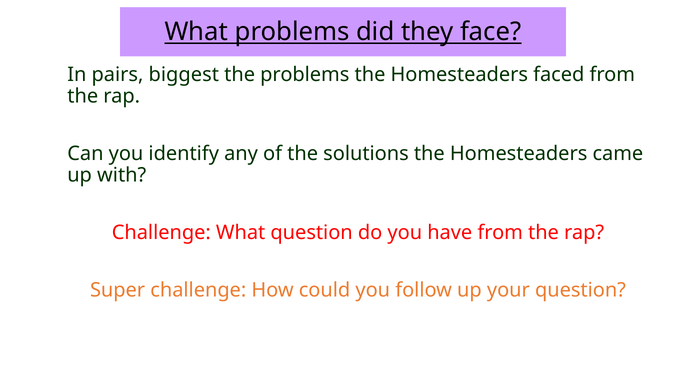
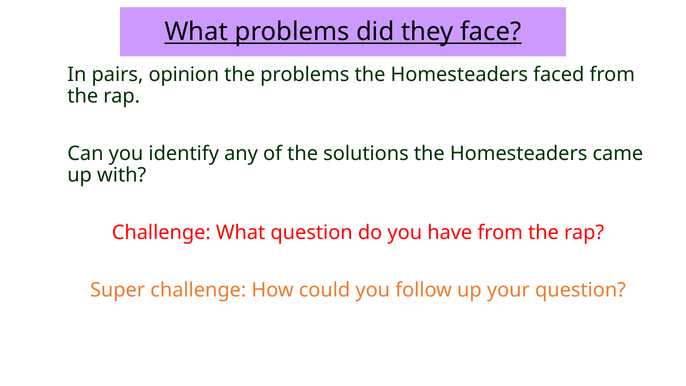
biggest: biggest -> opinion
